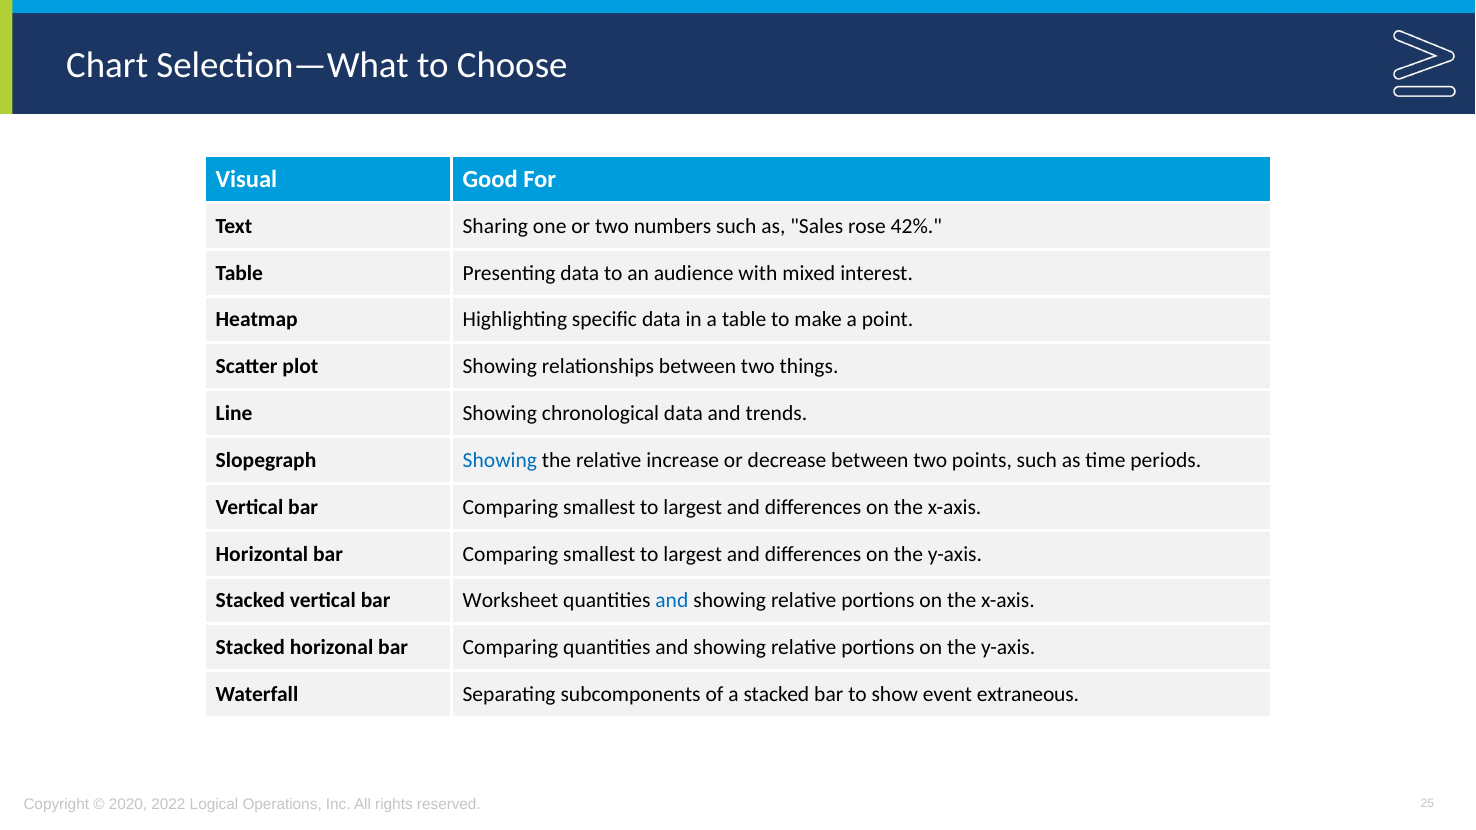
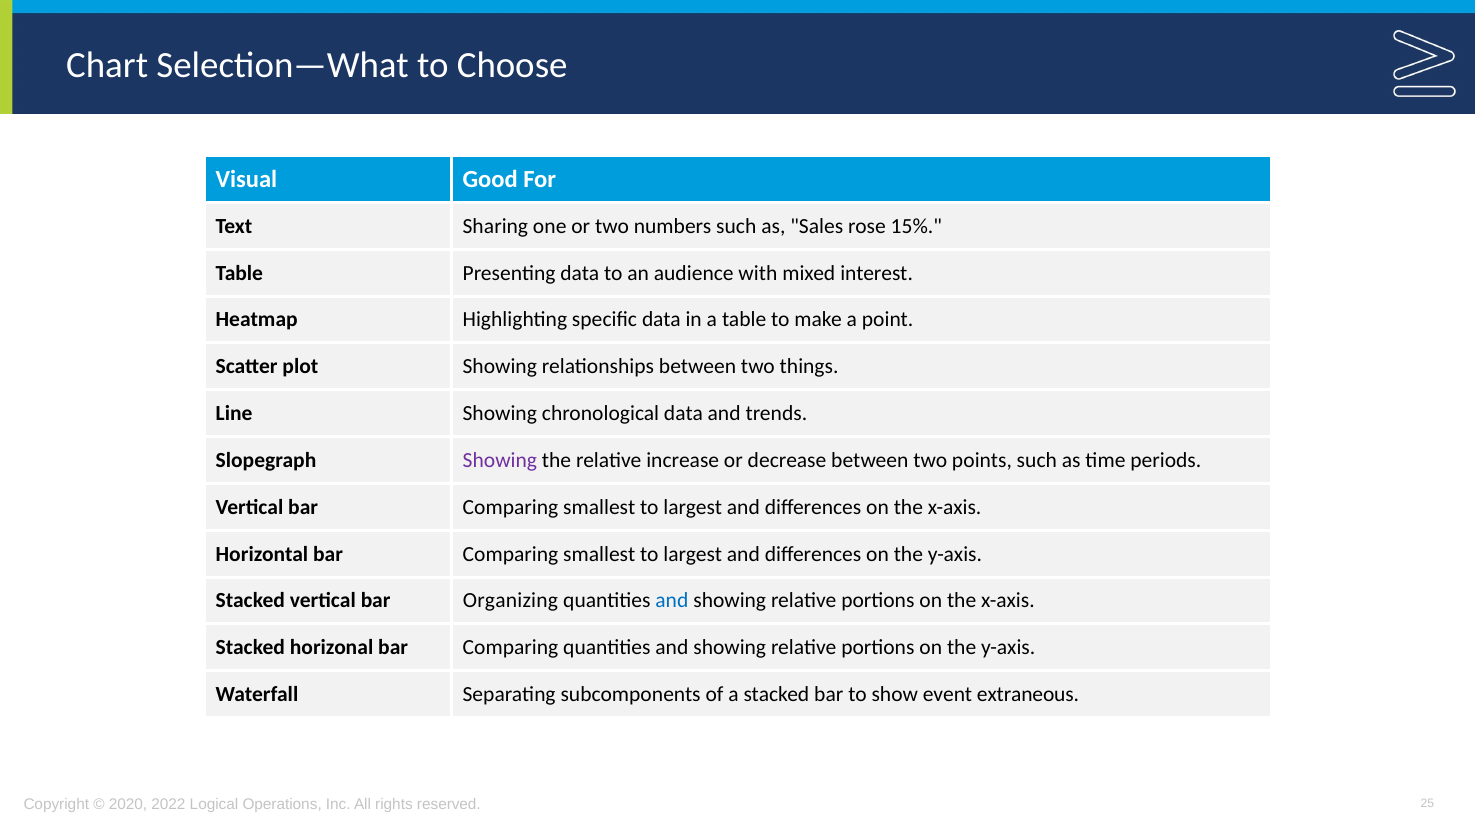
42%: 42% -> 15%
Showing at (500, 460) colour: blue -> purple
Worksheet: Worksheet -> Organizing
